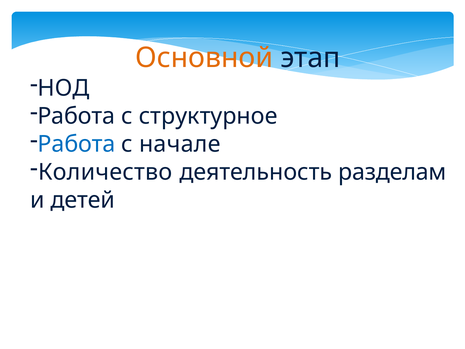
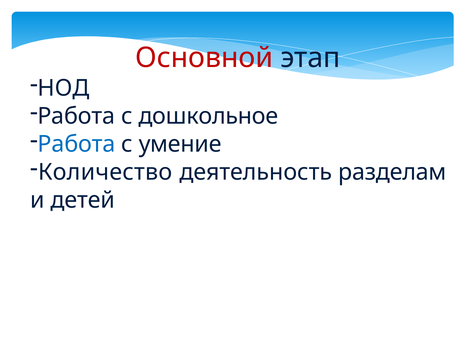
Основной colour: orange -> red
структурное: структурное -> дошкольное
начале: начале -> умение
